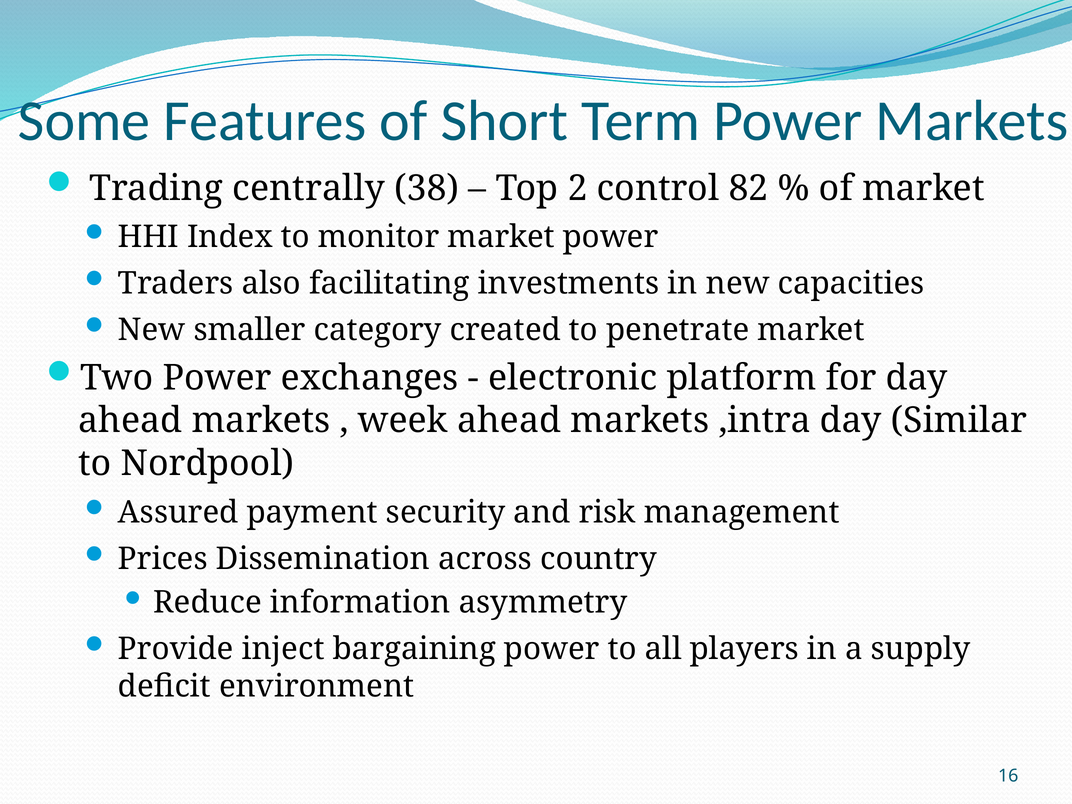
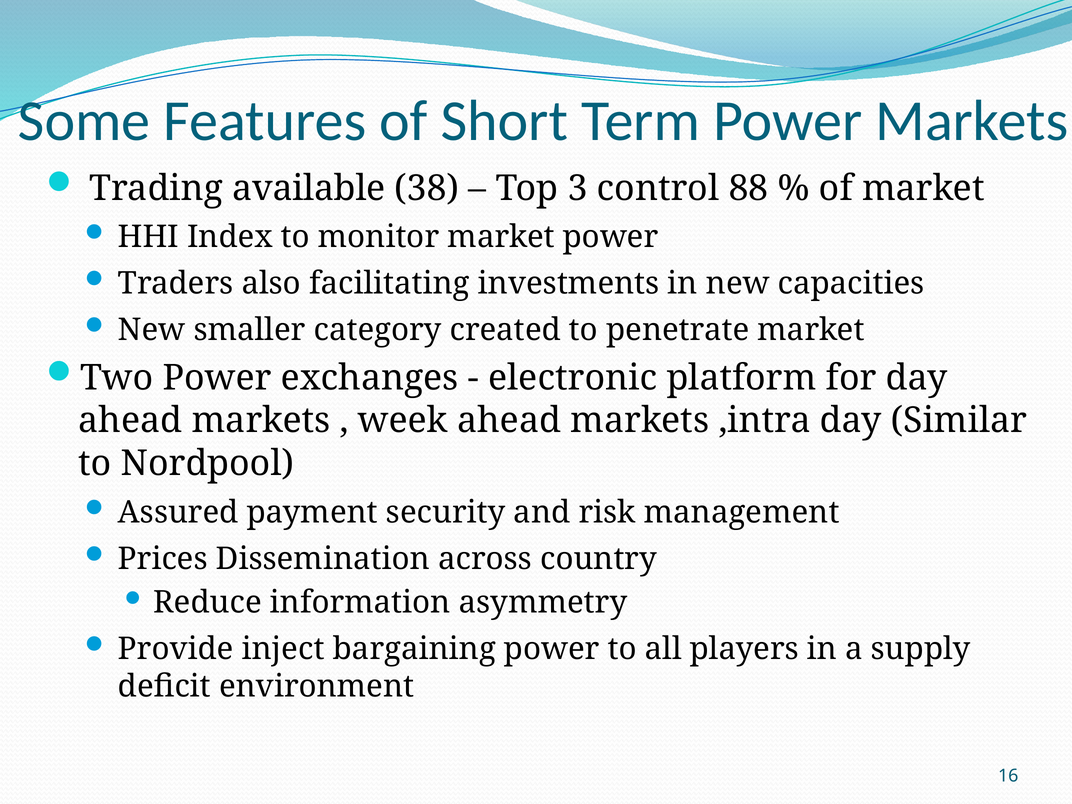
centrally: centrally -> available
2: 2 -> 3
82: 82 -> 88
